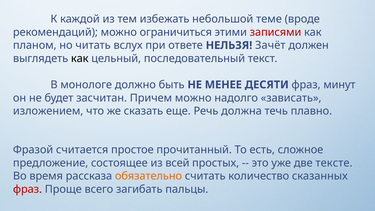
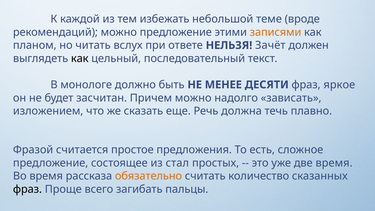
можно ограничиться: ограничиться -> предложение
записями colour: red -> orange
минут: минут -> яркое
прочитанный: прочитанный -> предложения
всей: всей -> стал
две тексте: тексте -> время
фраз at (27, 189) colour: red -> black
